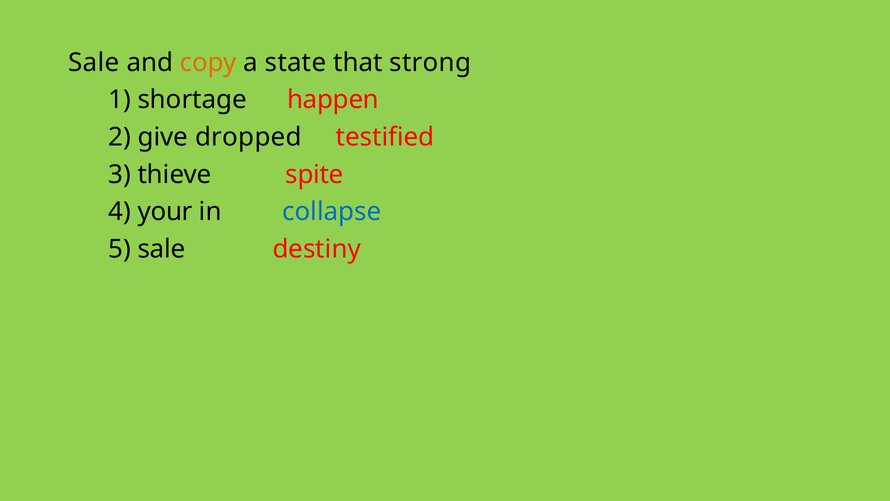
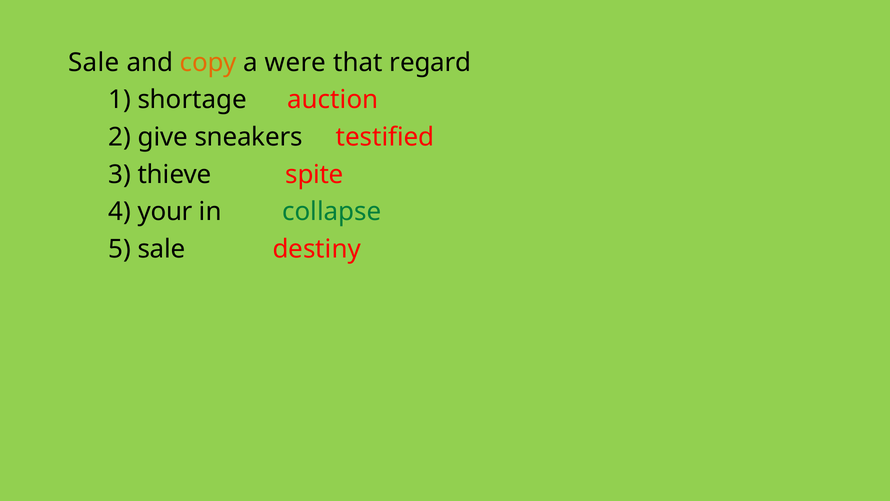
state: state -> were
strong: strong -> regard
happen: happen -> auction
dropped: dropped -> sneakers
collapse colour: blue -> green
